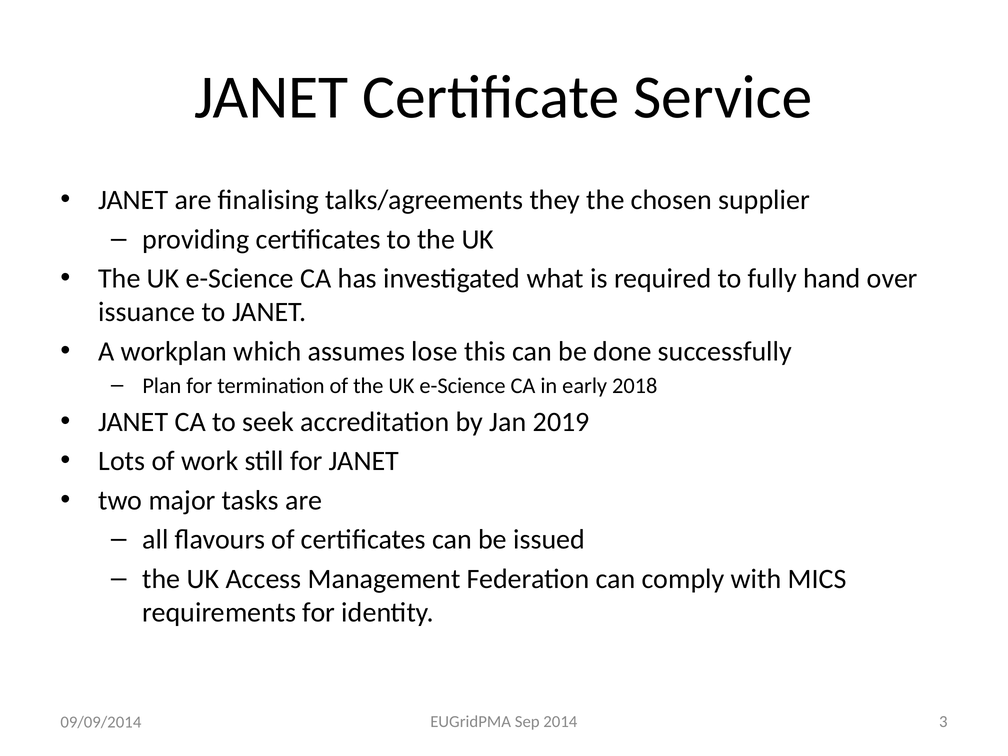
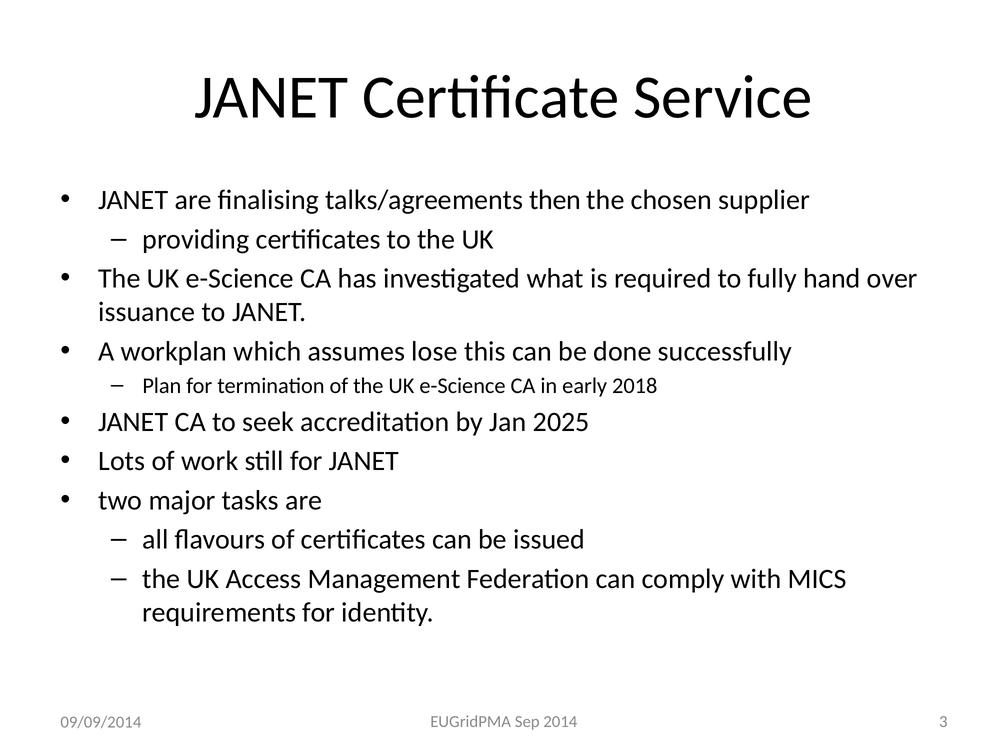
they: they -> then
2019: 2019 -> 2025
